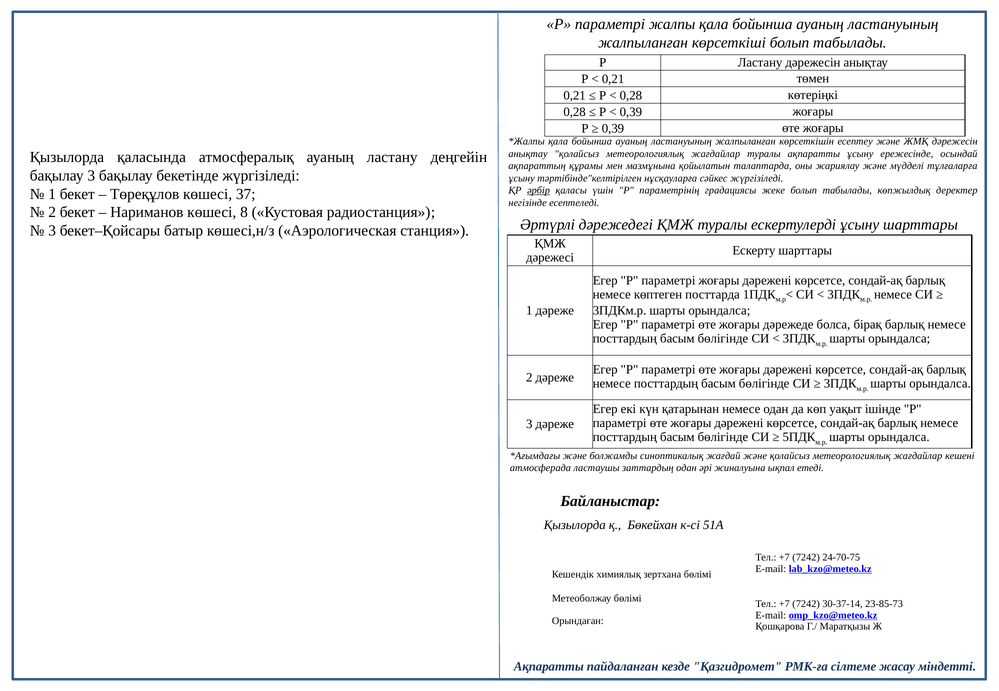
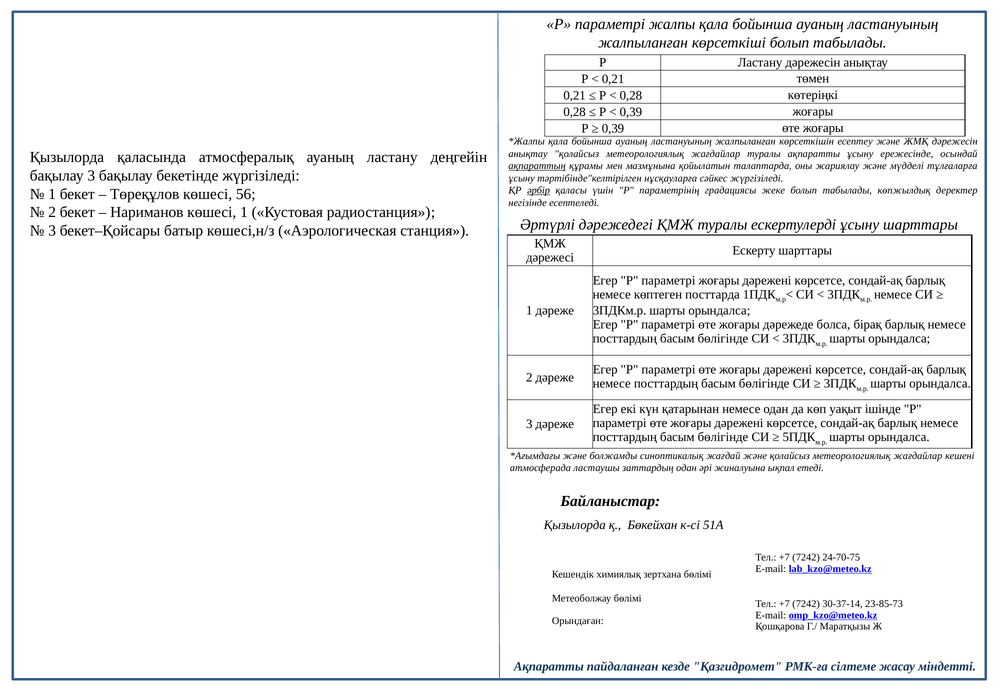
ақпараттың underline: none -> present
37: 37 -> 56
көшесі 8: 8 -> 1
